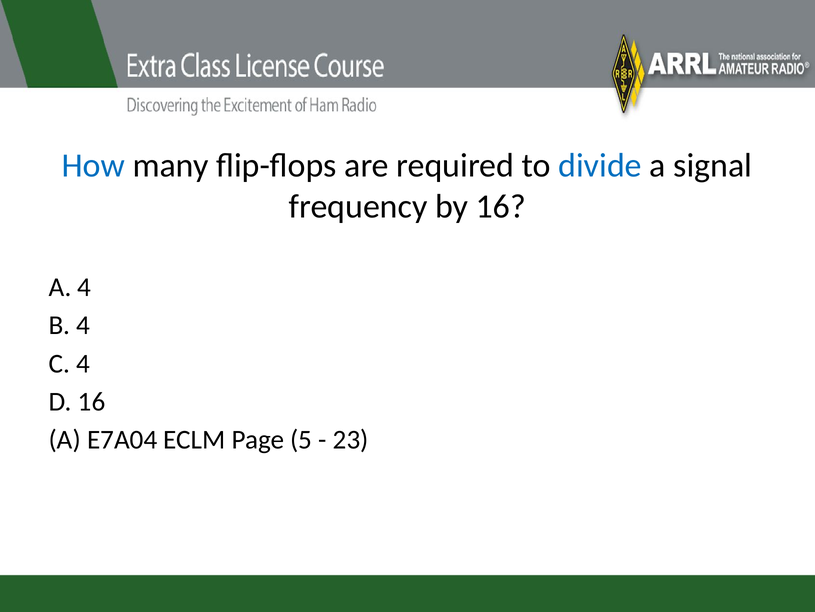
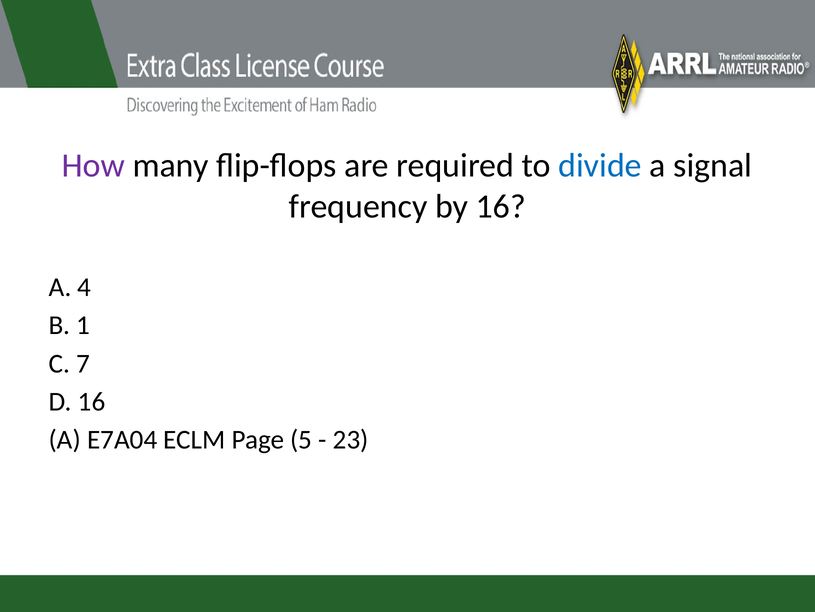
How colour: blue -> purple
B 4: 4 -> 1
C 4: 4 -> 7
